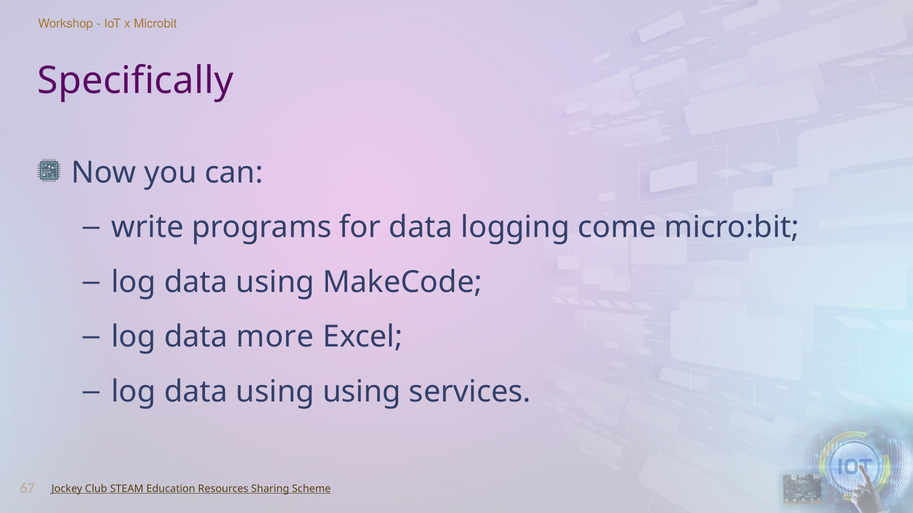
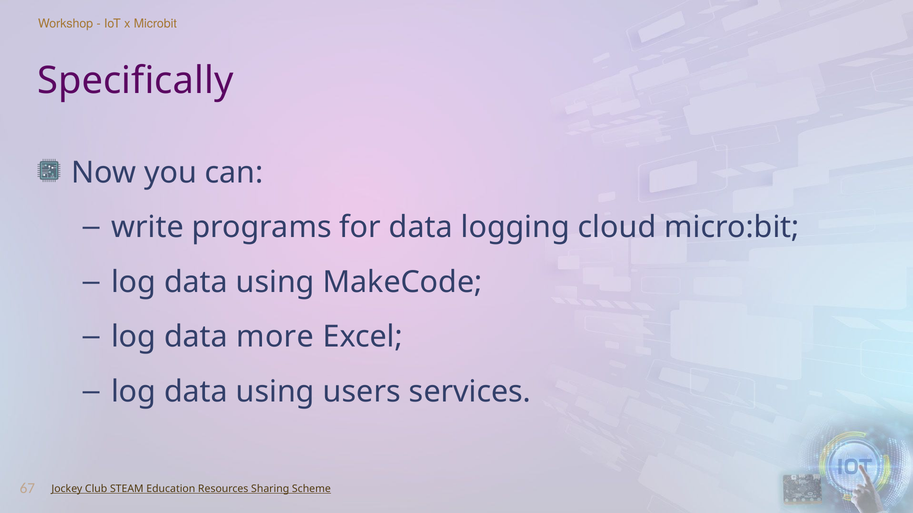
come: come -> cloud
using using: using -> users
